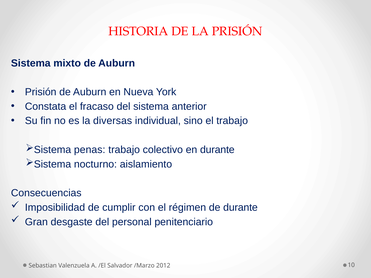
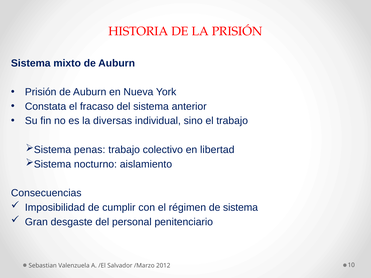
en durante: durante -> libertad
de durante: durante -> sistema
